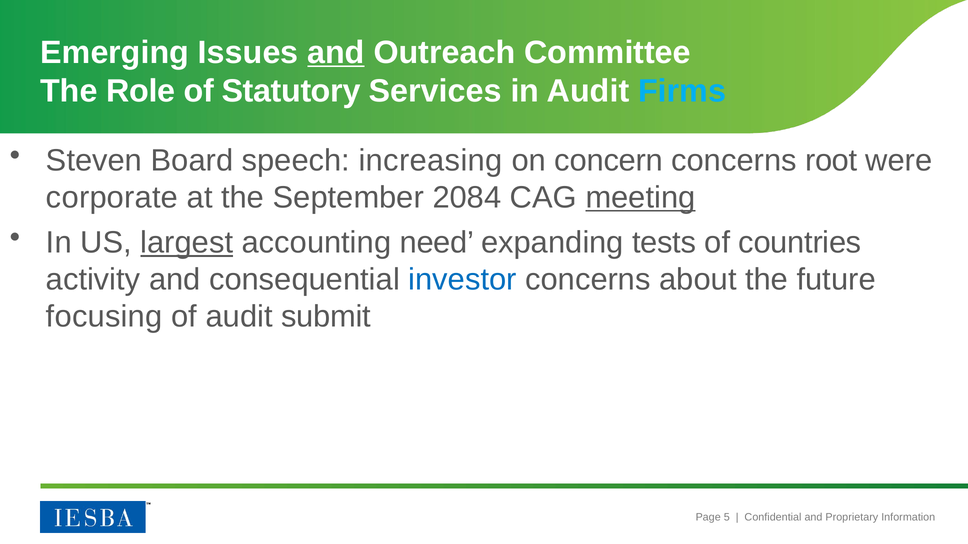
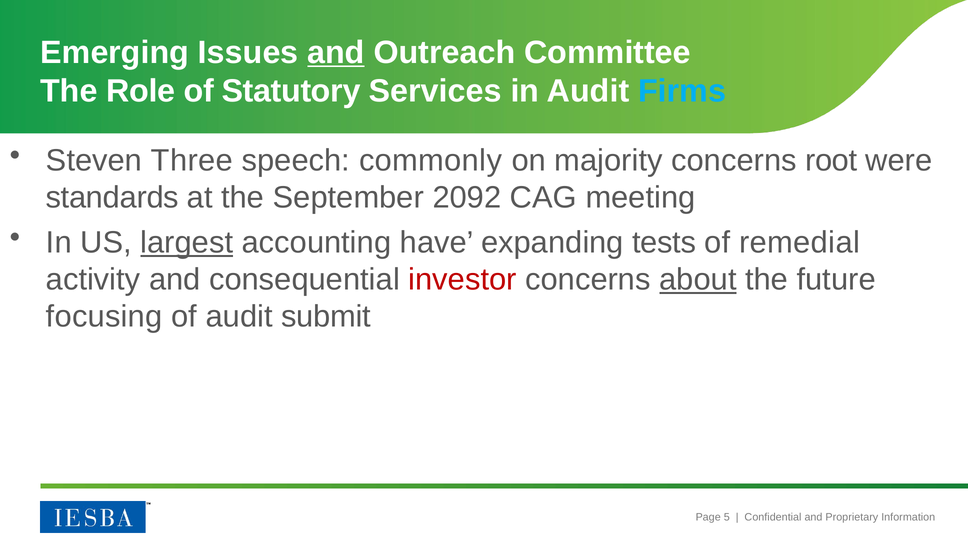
Board: Board -> Three
increasing: increasing -> commonly
concern: concern -> majority
corporate: corporate -> standards
2084: 2084 -> 2092
meeting underline: present -> none
need: need -> have
countries: countries -> remedial
investor colour: blue -> red
about underline: none -> present
